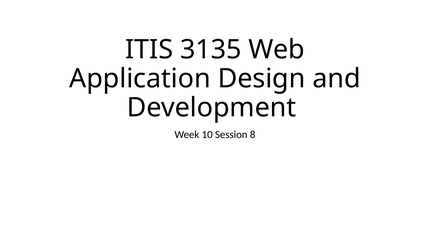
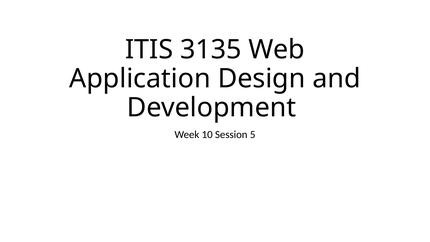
8: 8 -> 5
